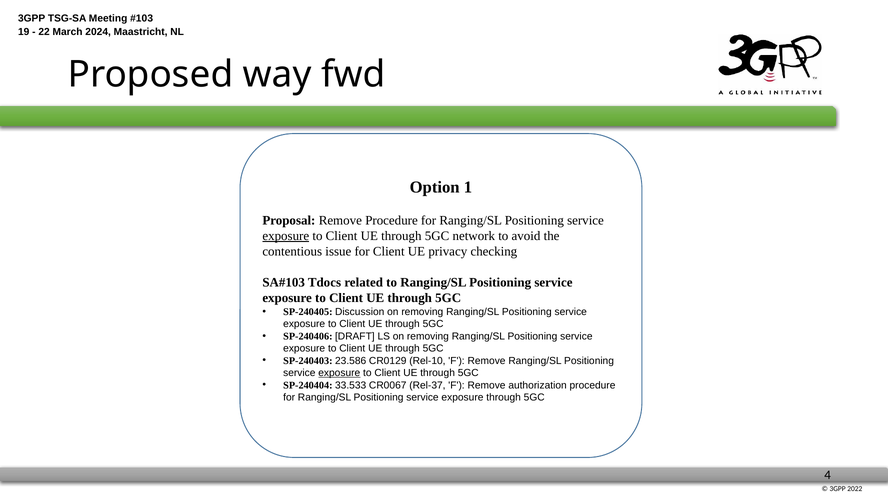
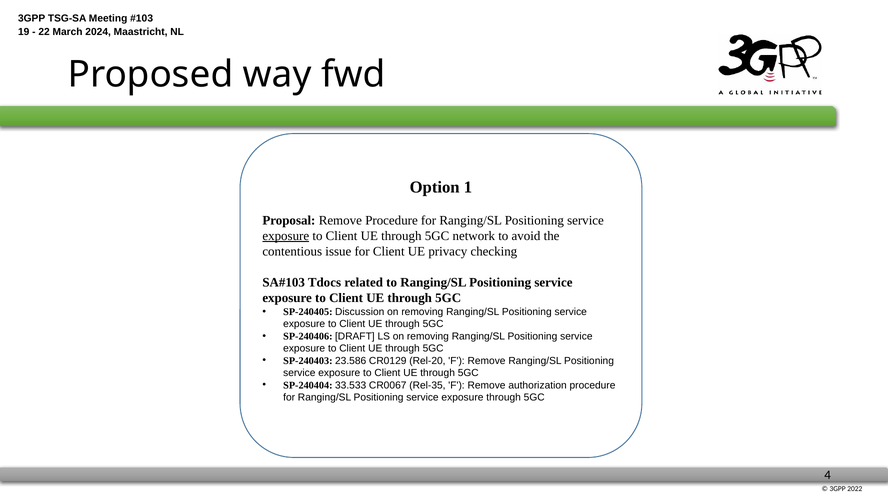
Rel-10: Rel-10 -> Rel-20
exposure at (339, 373) underline: present -> none
Rel-37: Rel-37 -> Rel-35
